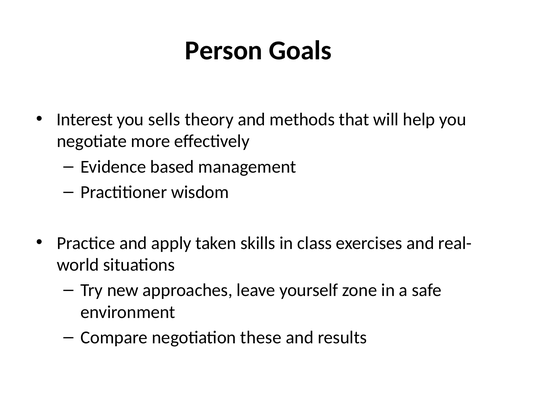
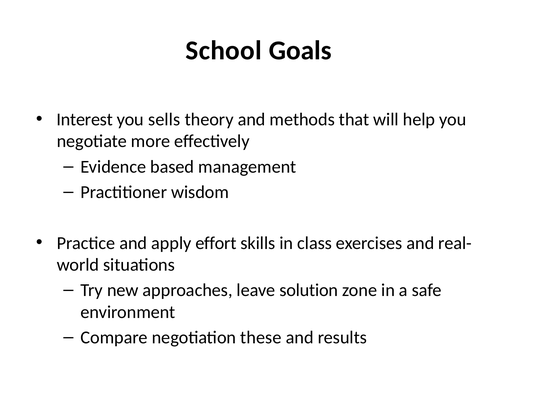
Person: Person -> School
taken: taken -> effort
yourself: yourself -> solution
